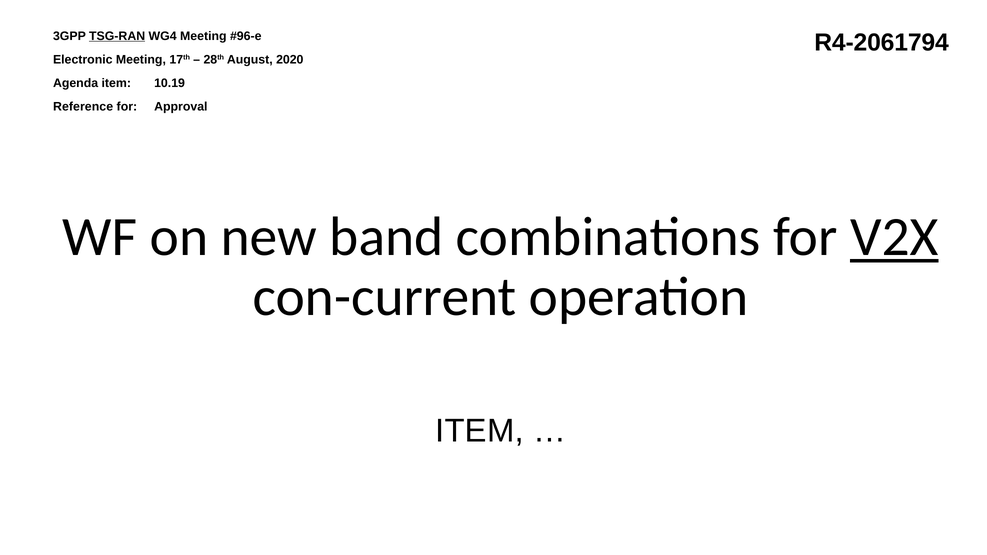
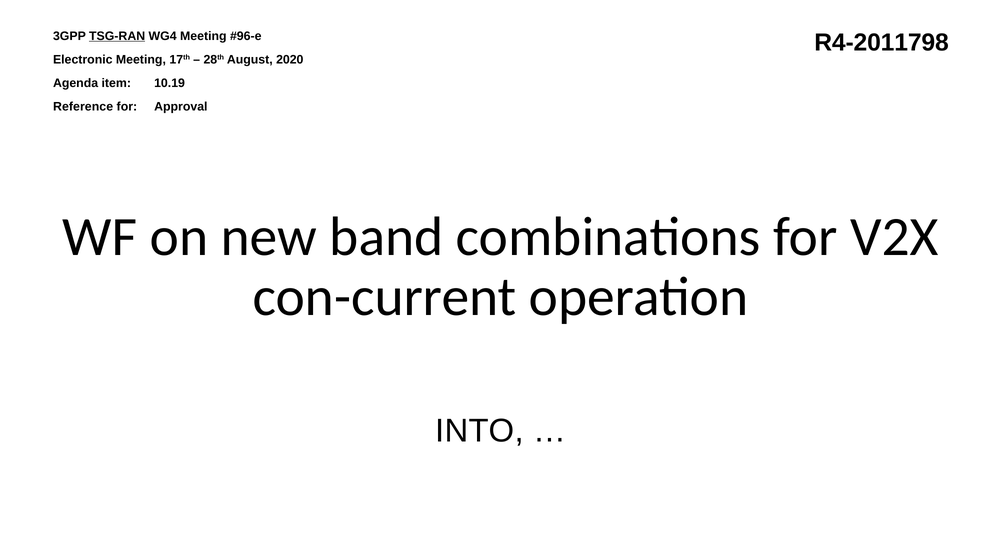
R4-2061794: R4-2061794 -> R4-2011798
V2X underline: present -> none
ITEM at (480, 431): ITEM -> INTO
